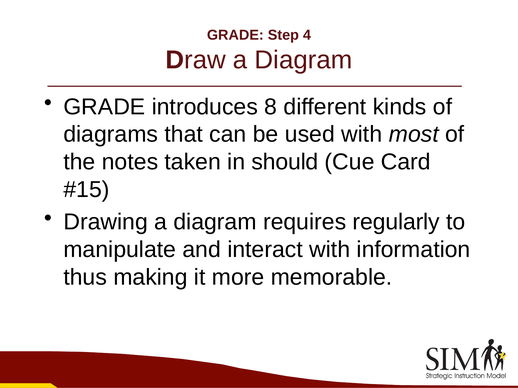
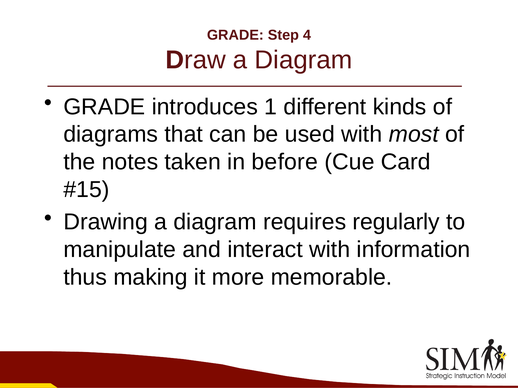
8: 8 -> 1
should: should -> before
